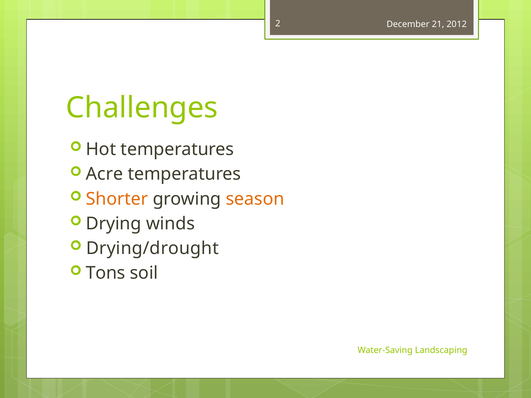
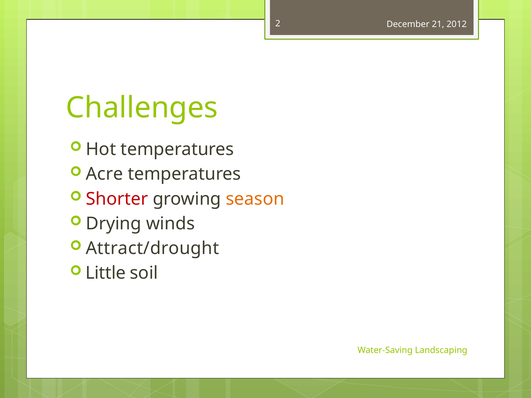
Shorter colour: orange -> red
Drying/drought: Drying/drought -> Attract/drought
Tons: Tons -> Little
